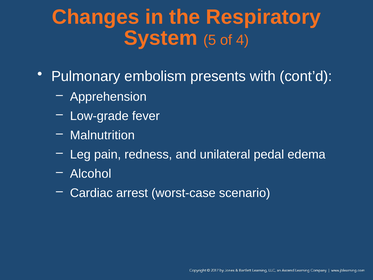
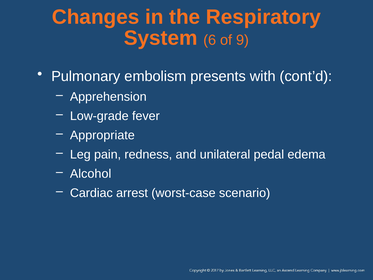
5: 5 -> 6
4: 4 -> 9
Malnutrition: Malnutrition -> Appropriate
